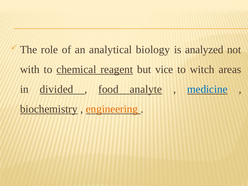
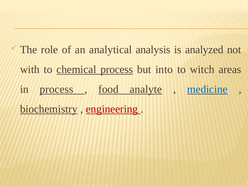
biology: biology -> analysis
chemical reagent: reagent -> process
vice: vice -> into
in divided: divided -> process
engineering colour: orange -> red
